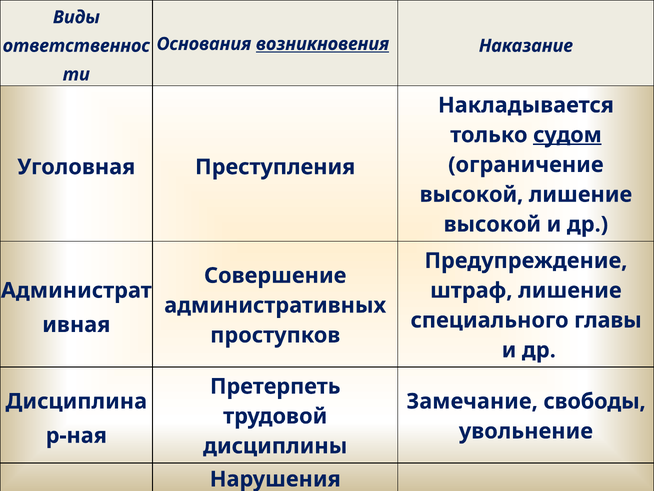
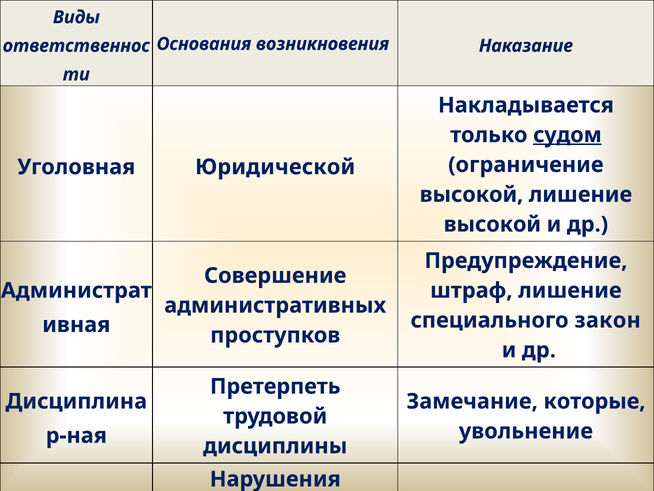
возникновения underline: present -> none
Преступления: Преступления -> Юридической
главы: главы -> закон
свободы: свободы -> которые
